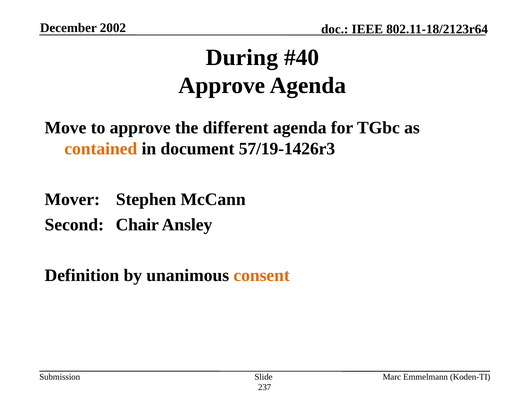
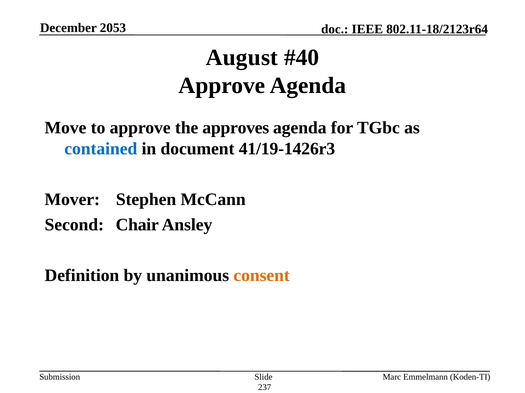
2002: 2002 -> 2053
During: During -> August
different: different -> approves
contained colour: orange -> blue
57/19-1426r3: 57/19-1426r3 -> 41/19-1426r3
